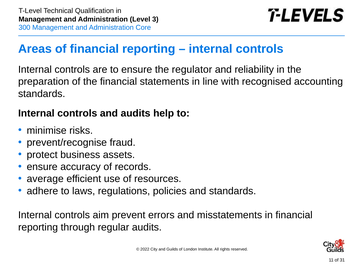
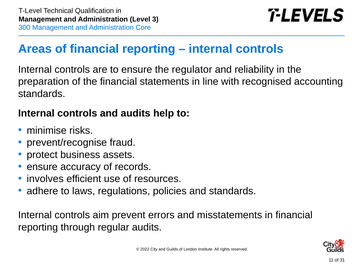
average: average -> involves
